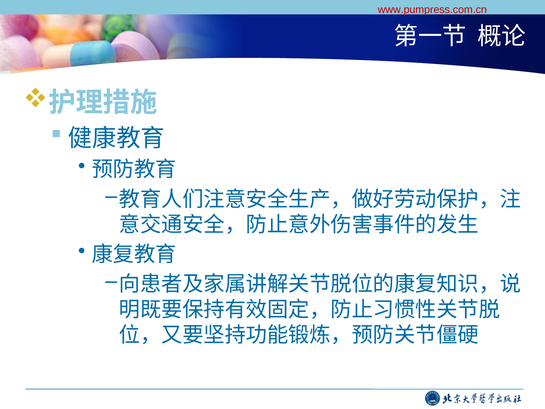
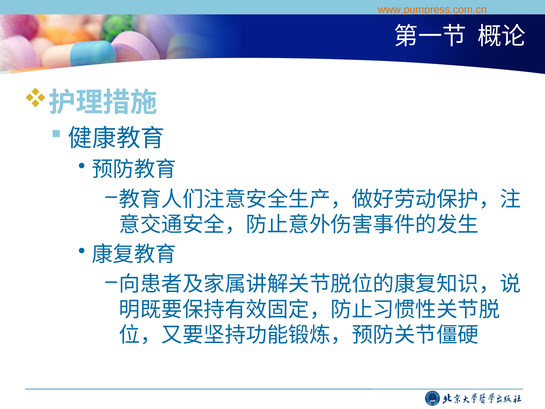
www.pumpress.com.cn colour: red -> orange
